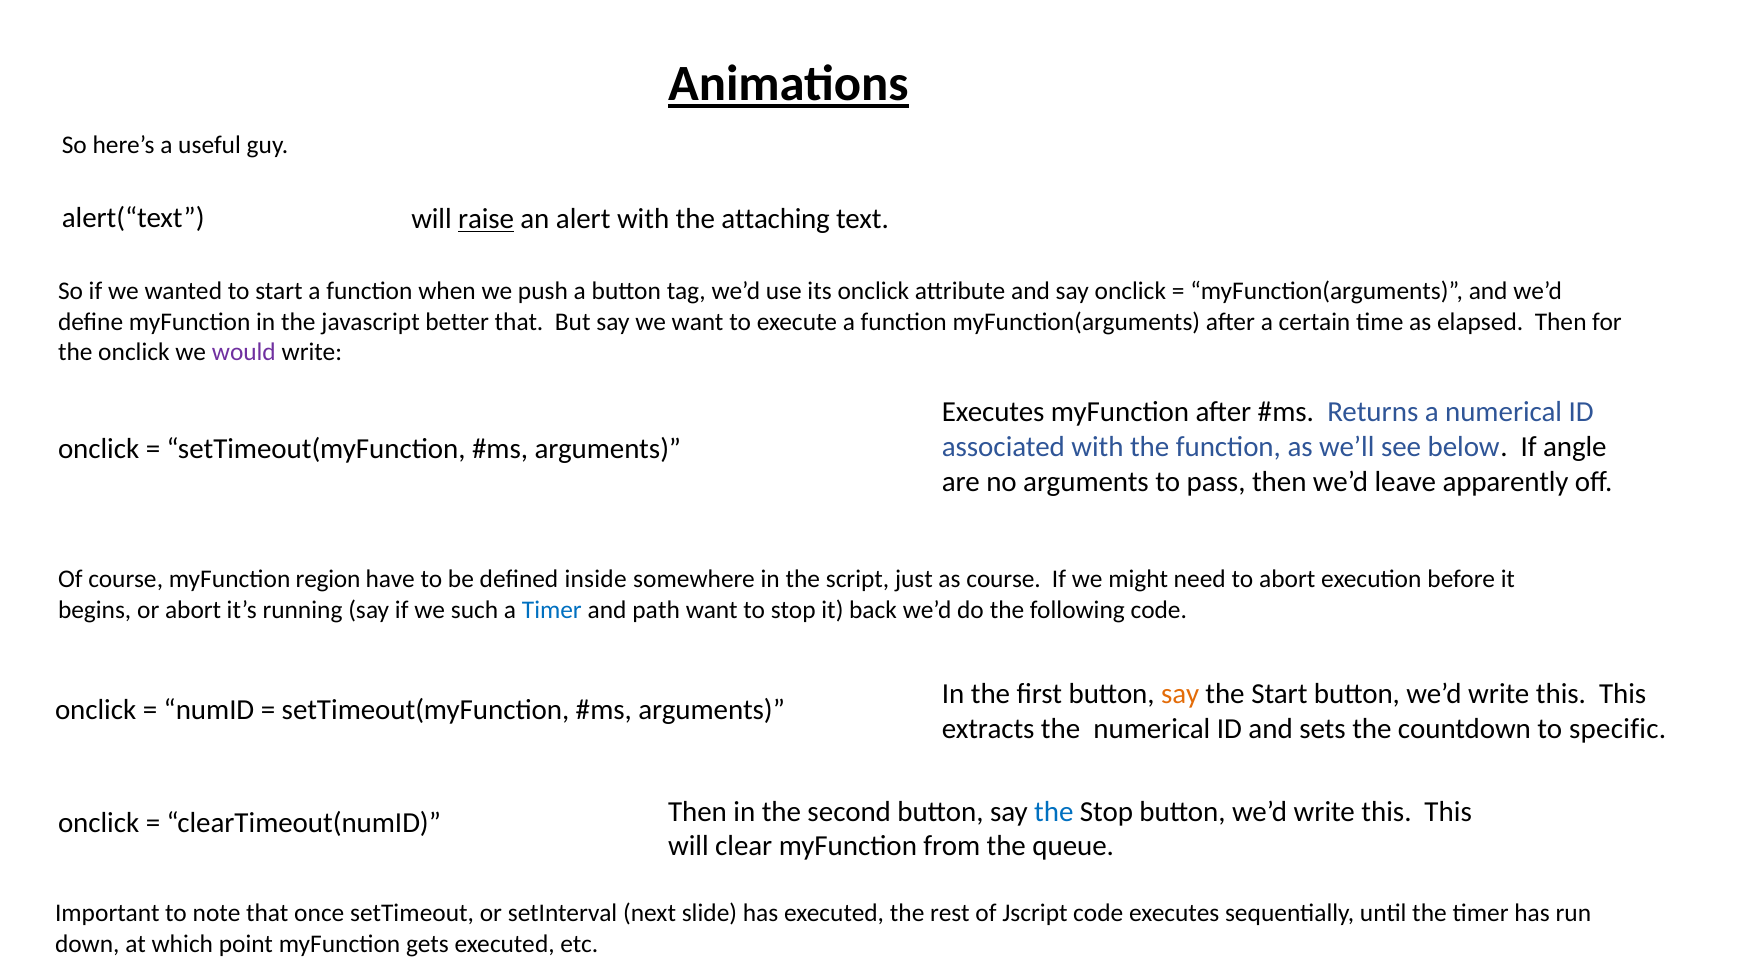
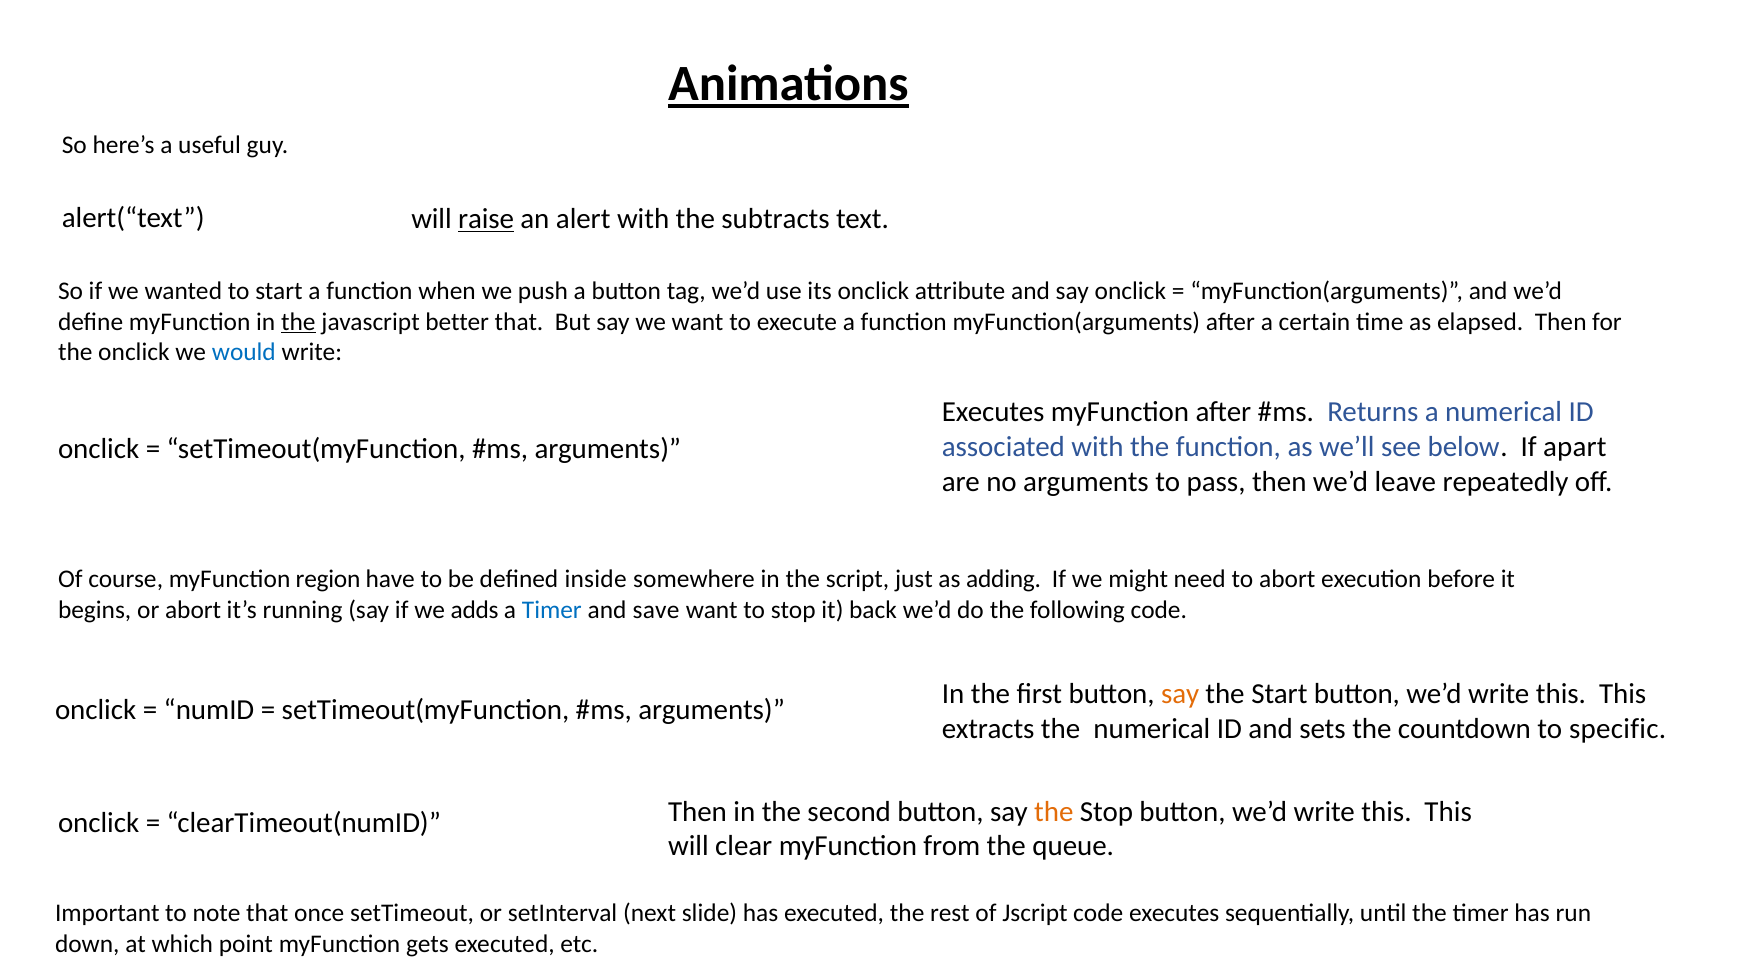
attaching: attaching -> subtracts
the at (298, 322) underline: none -> present
would colour: purple -> blue
angle: angle -> apart
apparently: apparently -> repeatedly
as course: course -> adding
such: such -> adds
path: path -> save
the at (1054, 812) colour: blue -> orange
